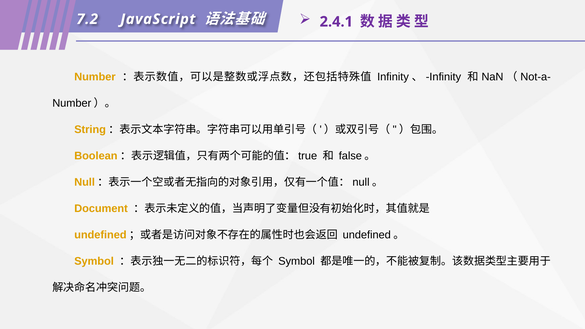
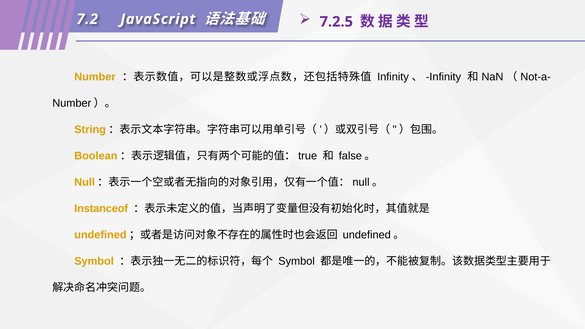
2.4.1: 2.4.1 -> 7.2.5
Document: Document -> Instanceof
